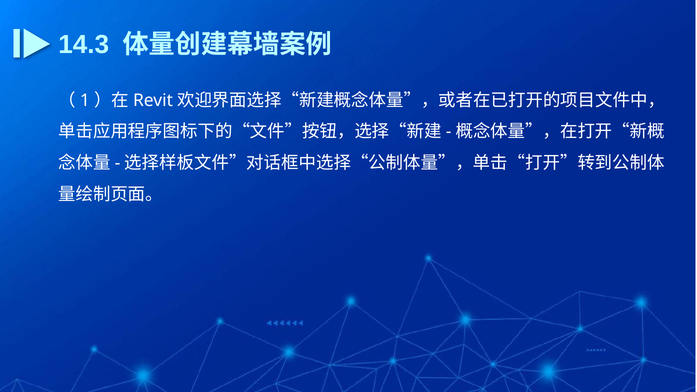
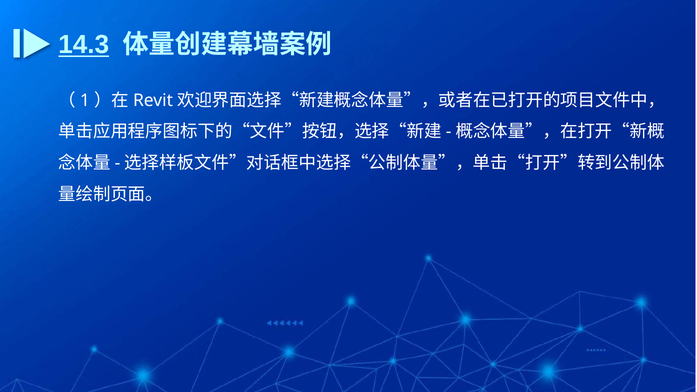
14.3 underline: none -> present
